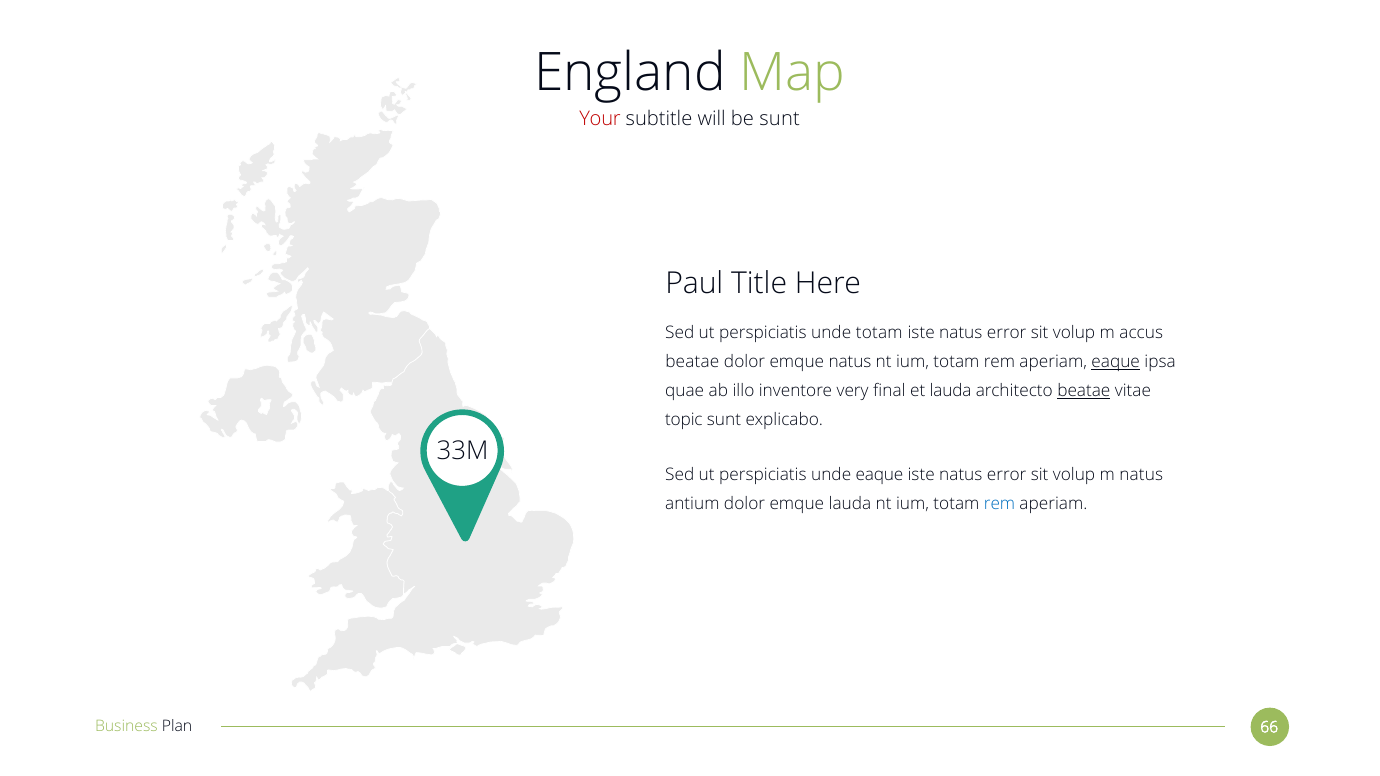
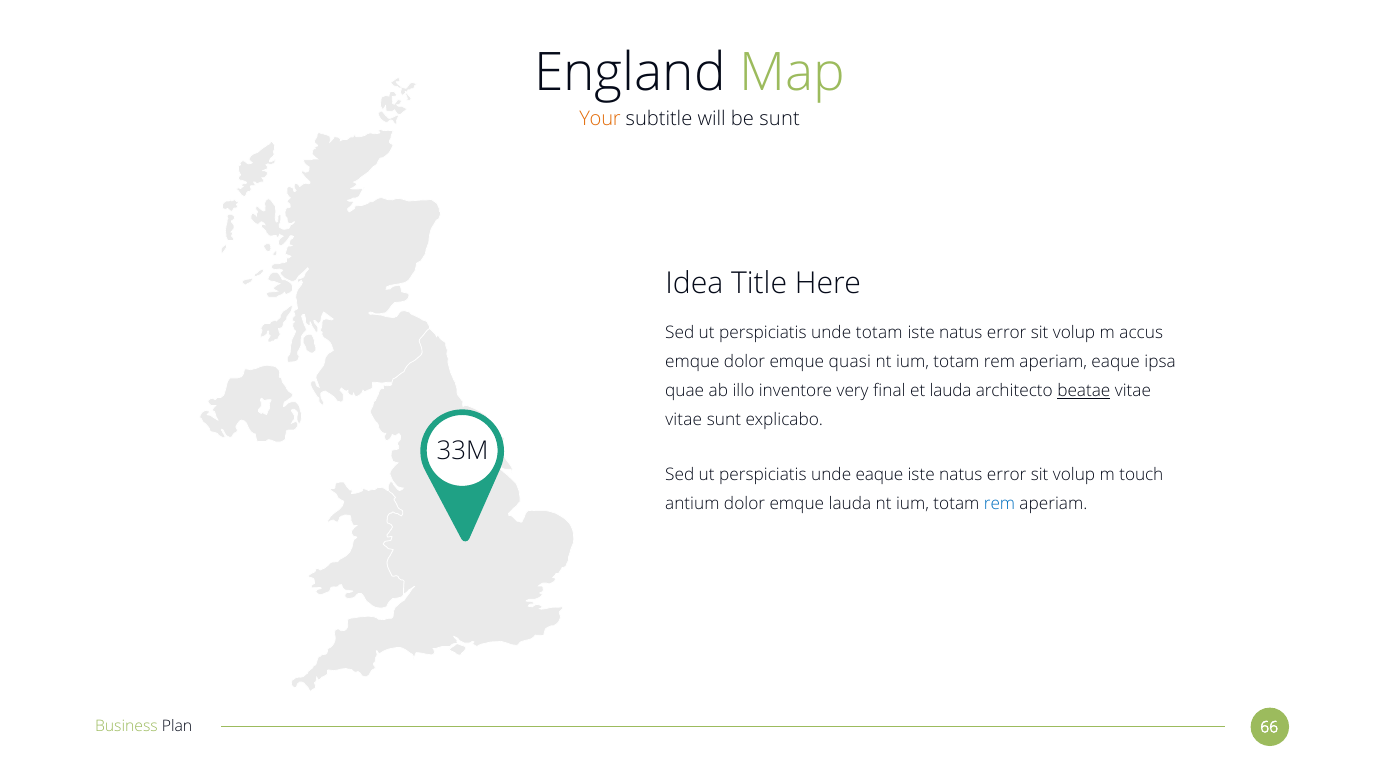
Your colour: red -> orange
Paul: Paul -> Idea
beatae at (692, 362): beatae -> emque
emque natus: natus -> quasi
eaque at (1116, 362) underline: present -> none
topic at (684, 420): topic -> vitae
m natus: natus -> touch
